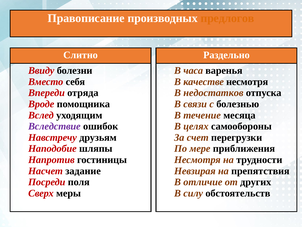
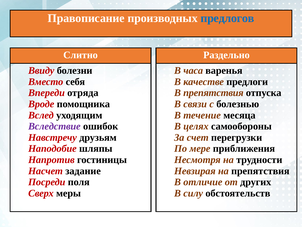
предлогов colour: orange -> blue
качестве несмотря: несмотря -> предлоги
В недостатков: недостатков -> препятствия
